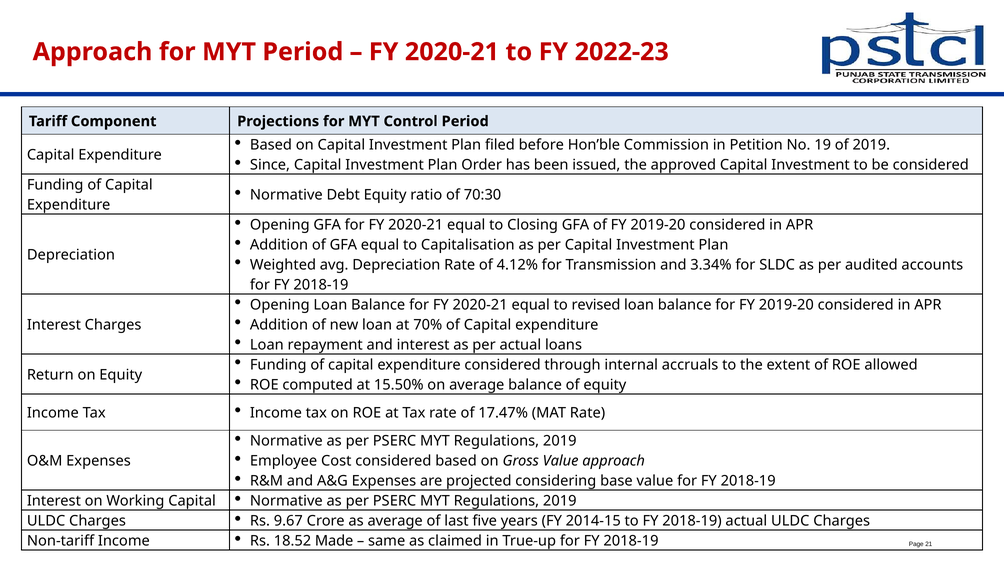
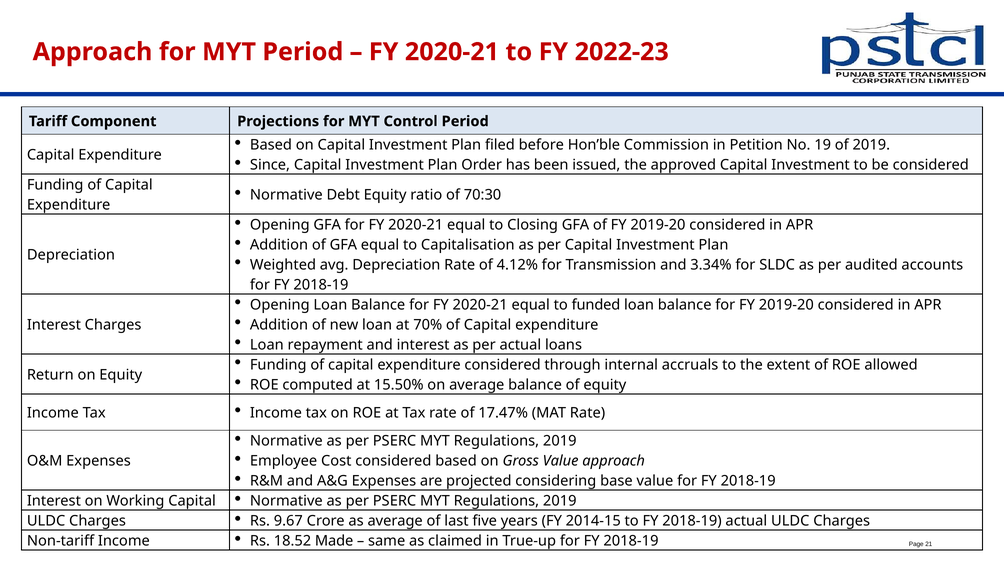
revised: revised -> funded
